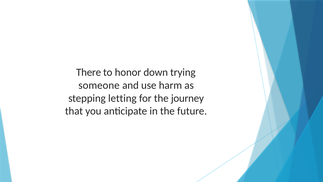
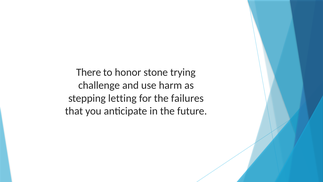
down: down -> stone
someone: someone -> challenge
journey: journey -> failures
